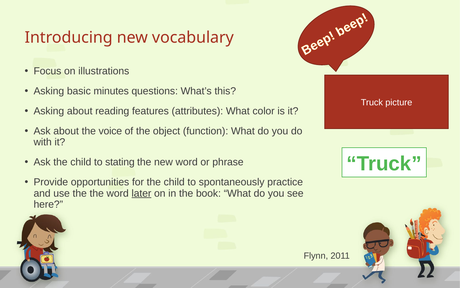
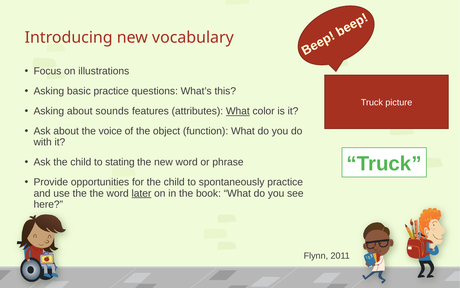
basic minutes: minutes -> practice
reading: reading -> sounds
What at (238, 111) underline: none -> present
